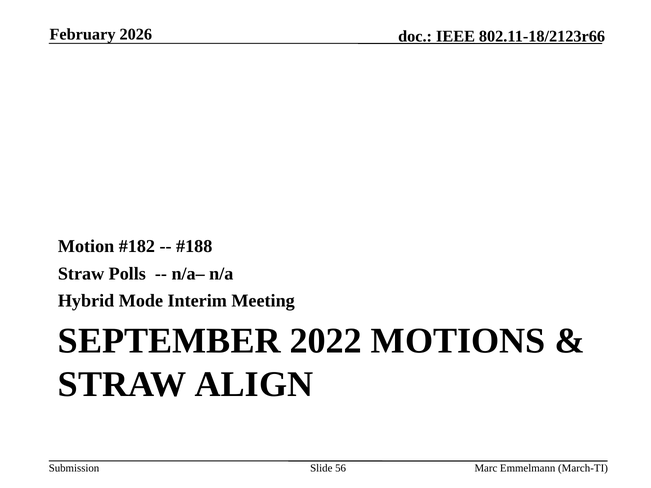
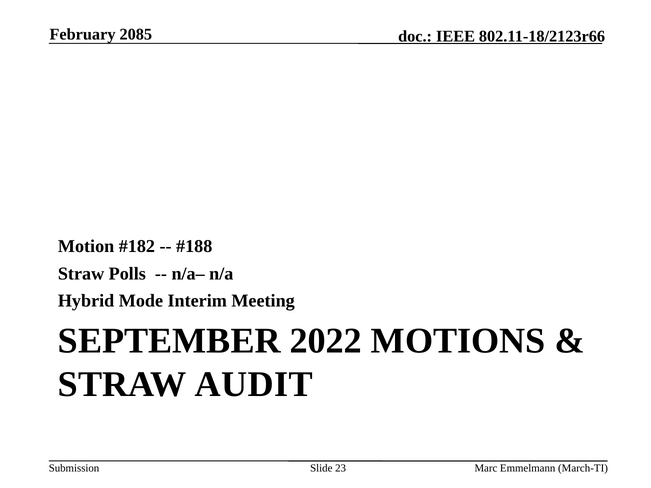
2026: 2026 -> 2085
ALIGN: ALIGN -> AUDIT
56: 56 -> 23
